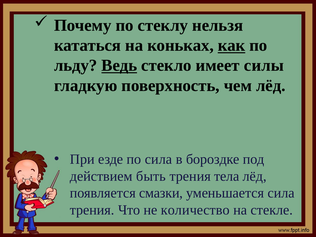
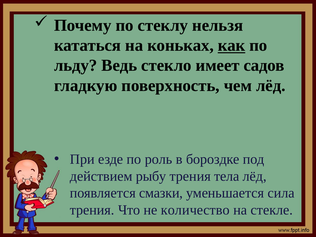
Ведь underline: present -> none
силы: силы -> садов
по сила: сила -> роль
быть: быть -> рыбу
